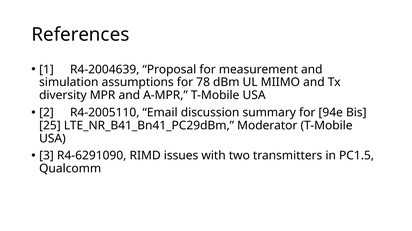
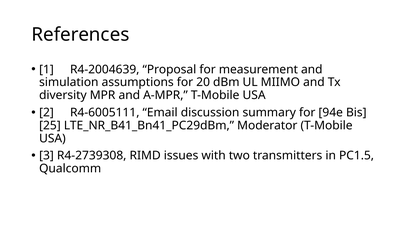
78: 78 -> 20
R4-2005110: R4-2005110 -> R4-6005111
R4-6291090: R4-6291090 -> R4-2739308
